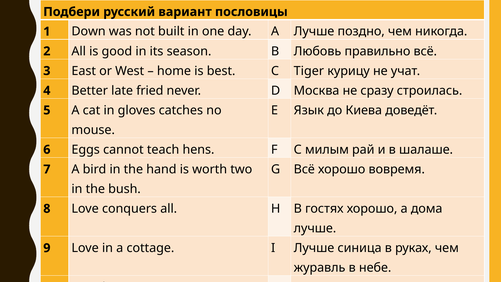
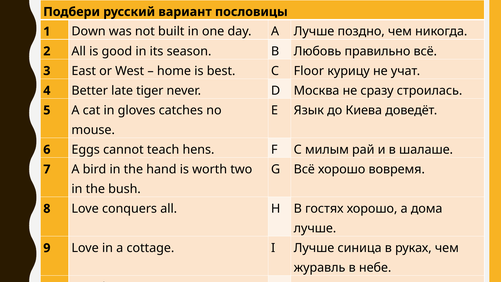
Tiger: Tiger -> Floor
fried: fried -> tiger
